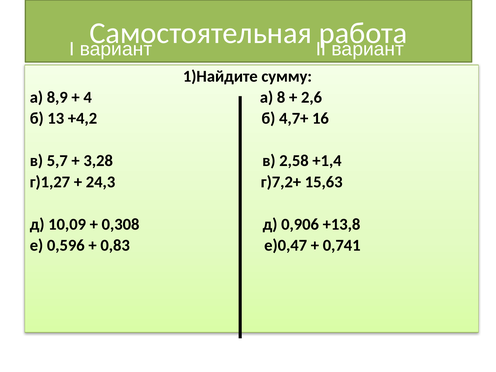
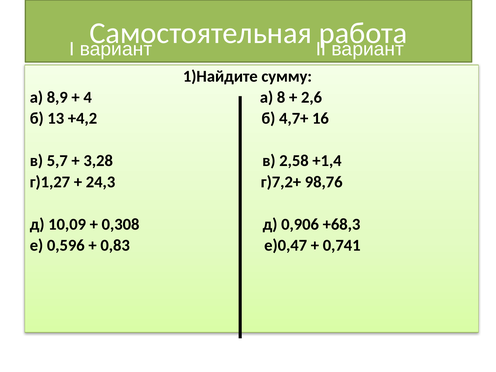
15,63: 15,63 -> 98,76
+13,8: +13,8 -> +68,3
